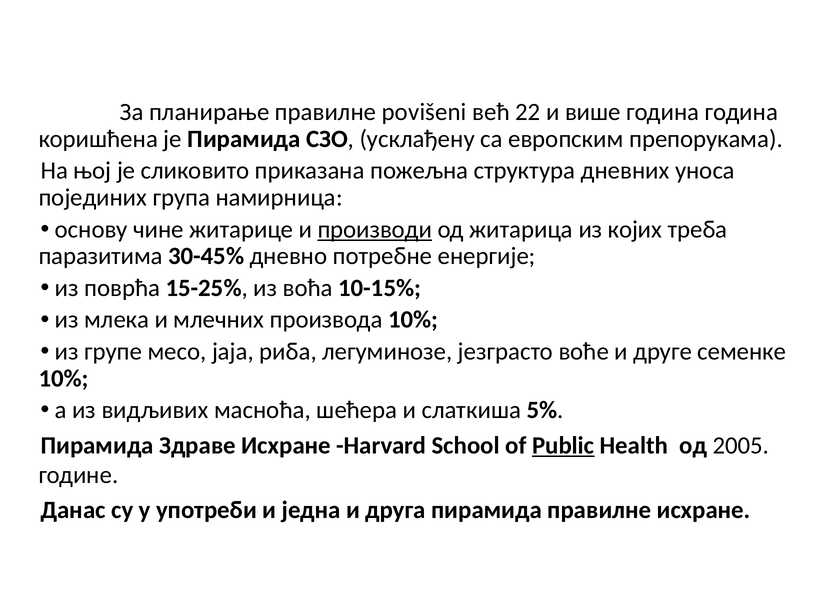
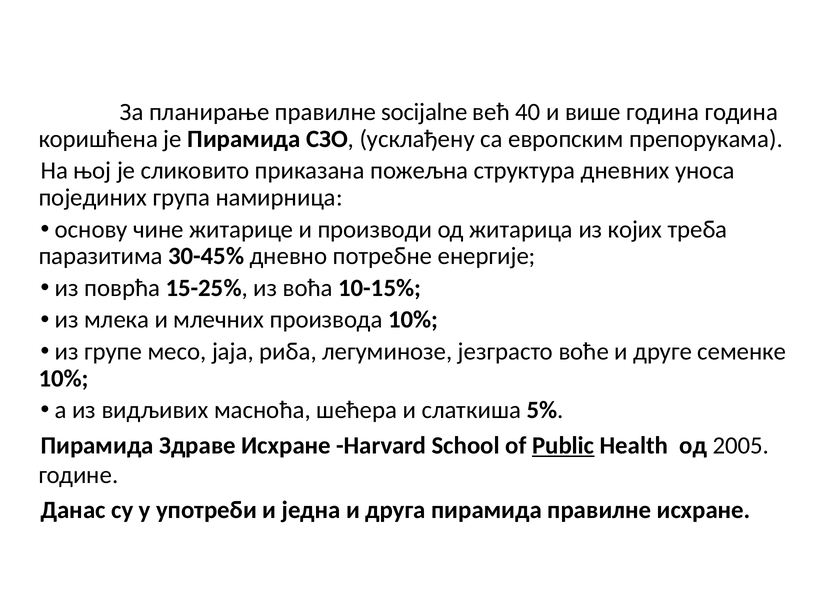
povišeni: povišeni -> socijalne
22: 22 -> 40
производи underline: present -> none
